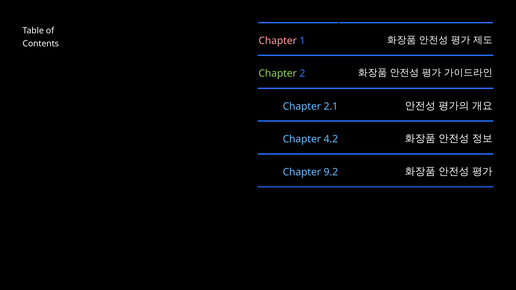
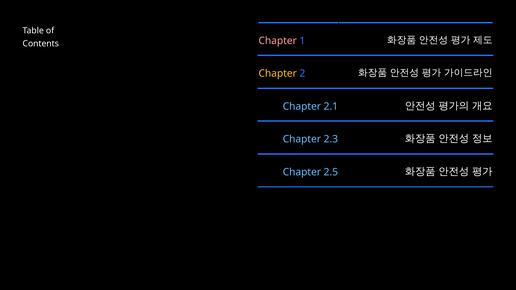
Chapter at (278, 74) colour: light green -> yellow
4.2: 4.2 -> 2.3
9.2: 9.2 -> 2.5
